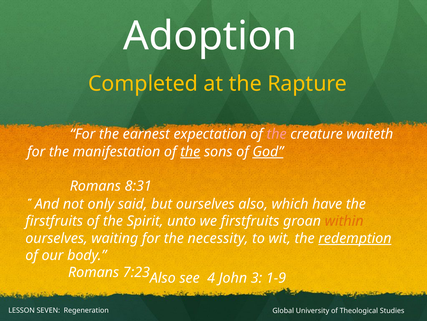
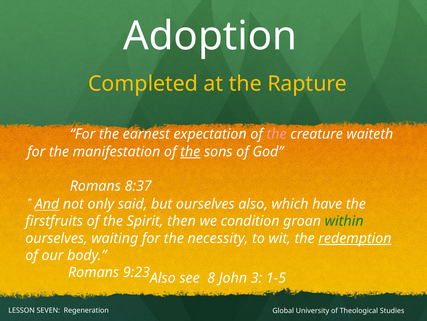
God underline: present -> none
8:31: 8:31 -> 8:37
And underline: none -> present
unto: unto -> then
we firstfruits: firstfruits -> condition
within colour: orange -> green
7:23: 7:23 -> 9:23
4: 4 -> 8
1-9: 1-9 -> 1-5
